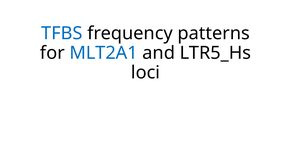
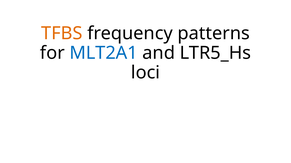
TFBS colour: blue -> orange
